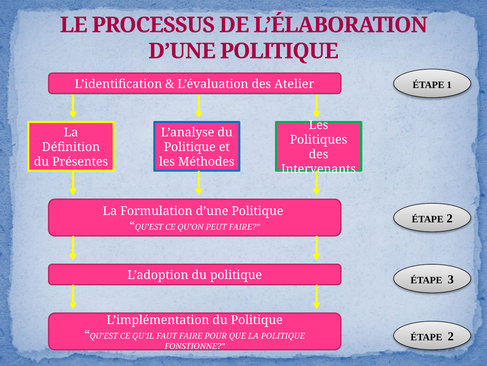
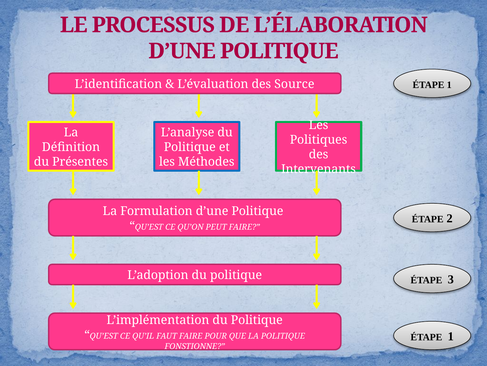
Atelier: Atelier -> Source
2 at (451, 336): 2 -> 1
